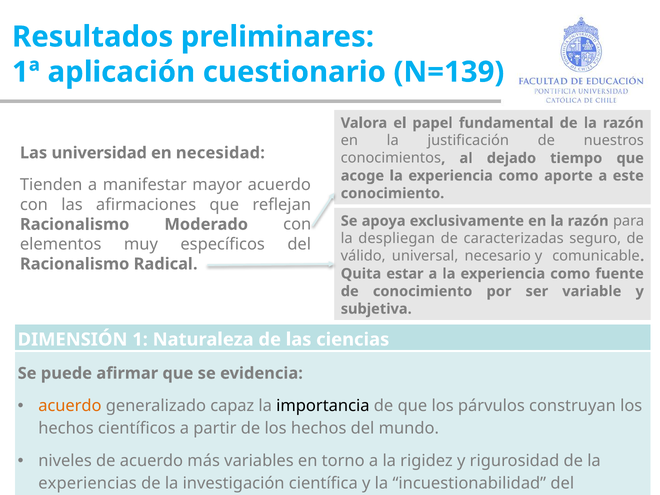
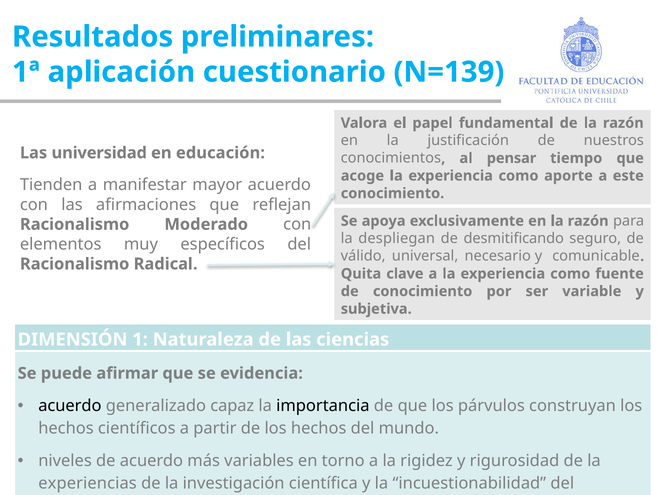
necesidad: necesidad -> educación
dejado: dejado -> pensar
caracterizadas: caracterizadas -> desmitificando
estar: estar -> clave
acuerdo at (70, 406) colour: orange -> black
